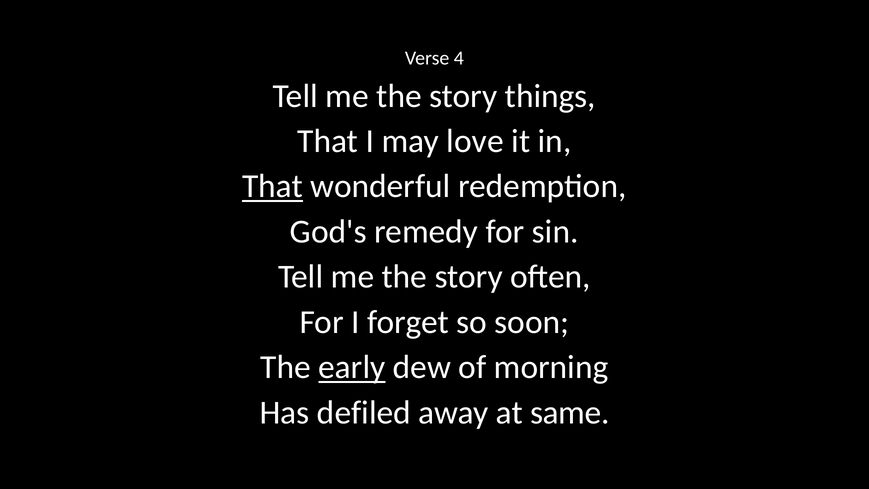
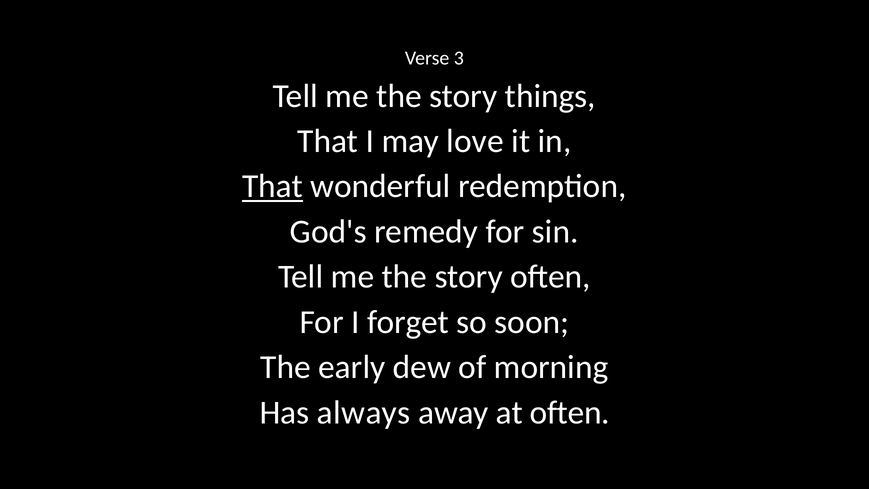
4: 4 -> 3
early underline: present -> none
defiled: defiled -> always
at same: same -> often
